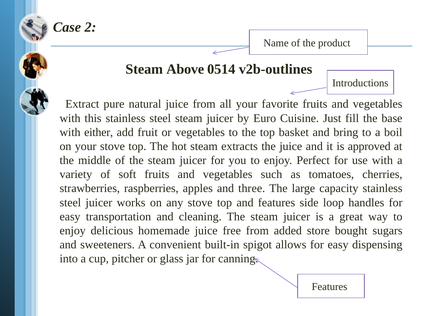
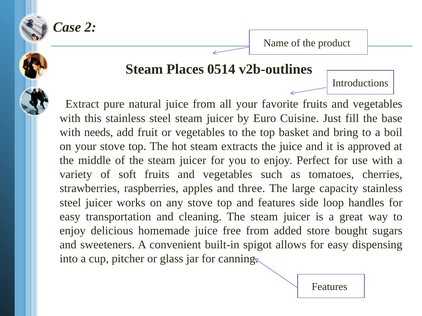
Above: Above -> Places
either: either -> needs
